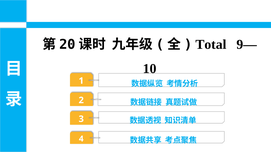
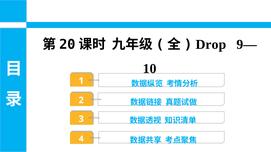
Total: Total -> Drop
